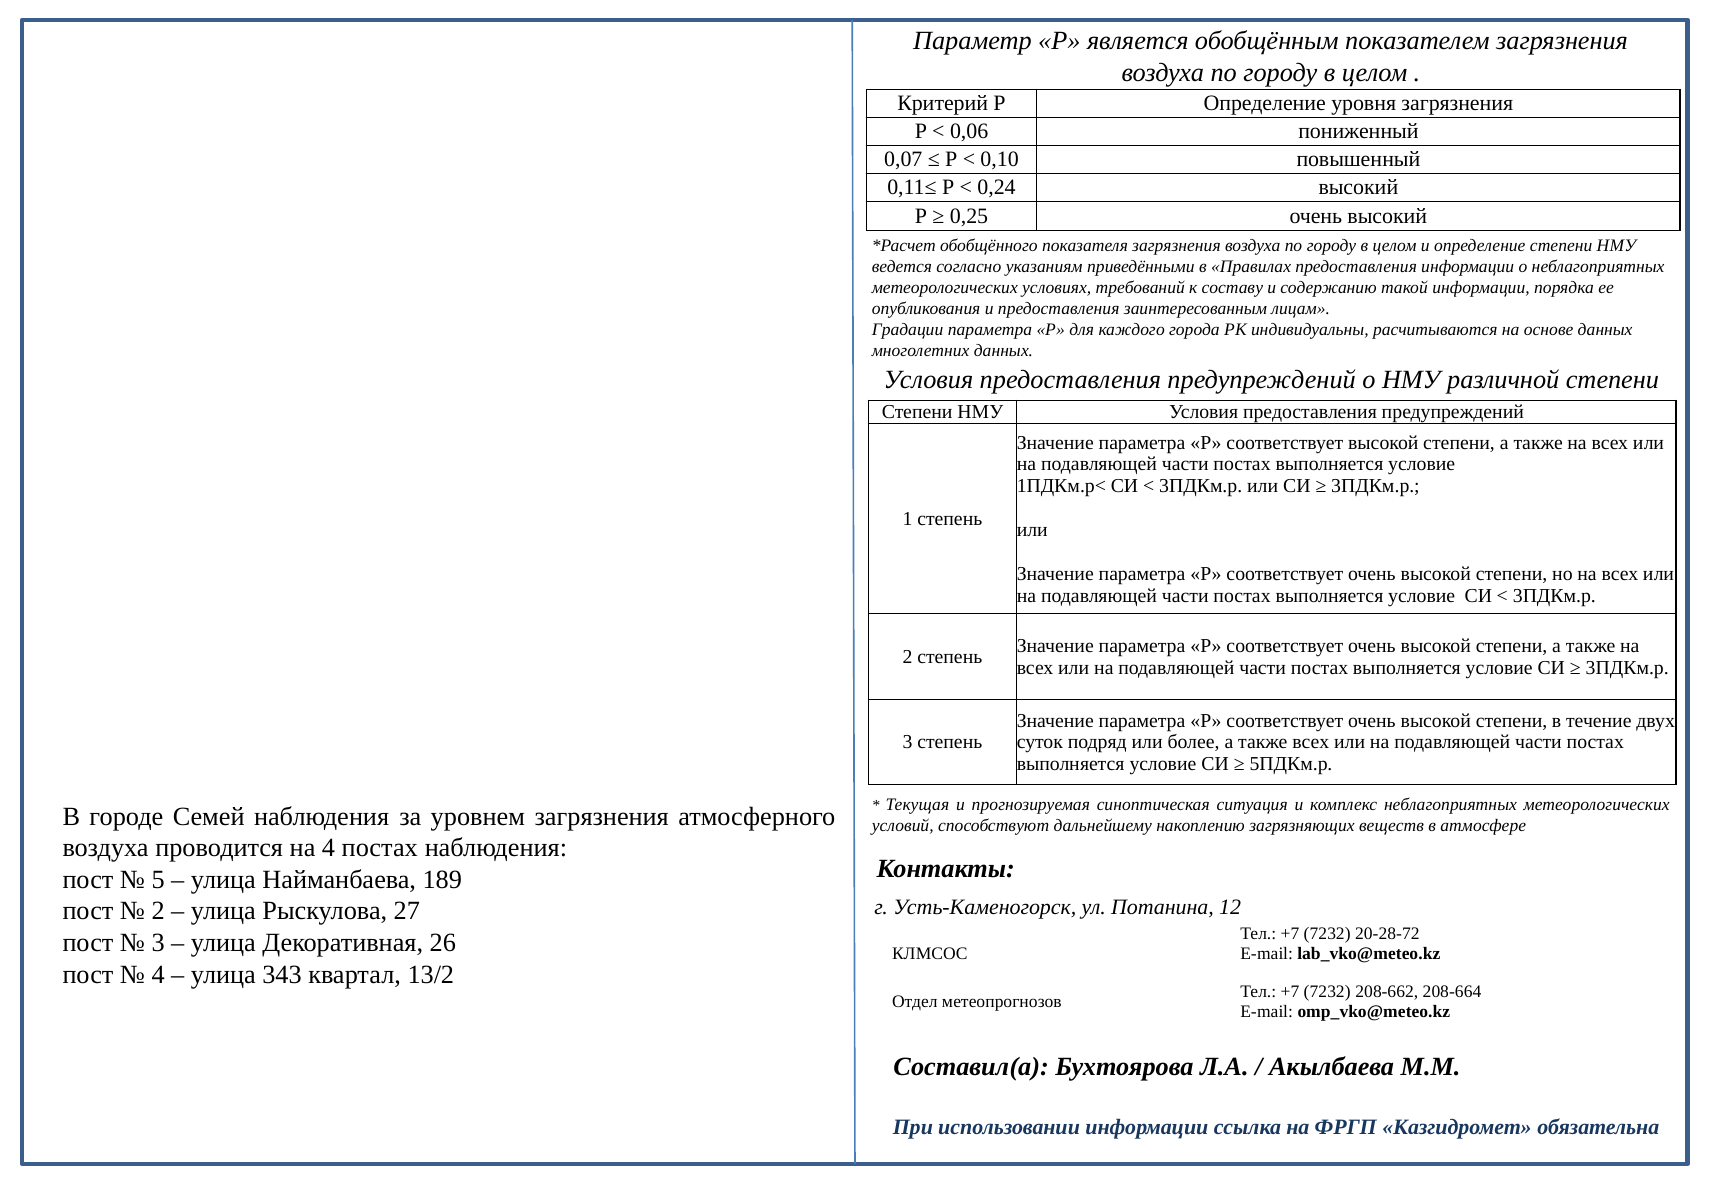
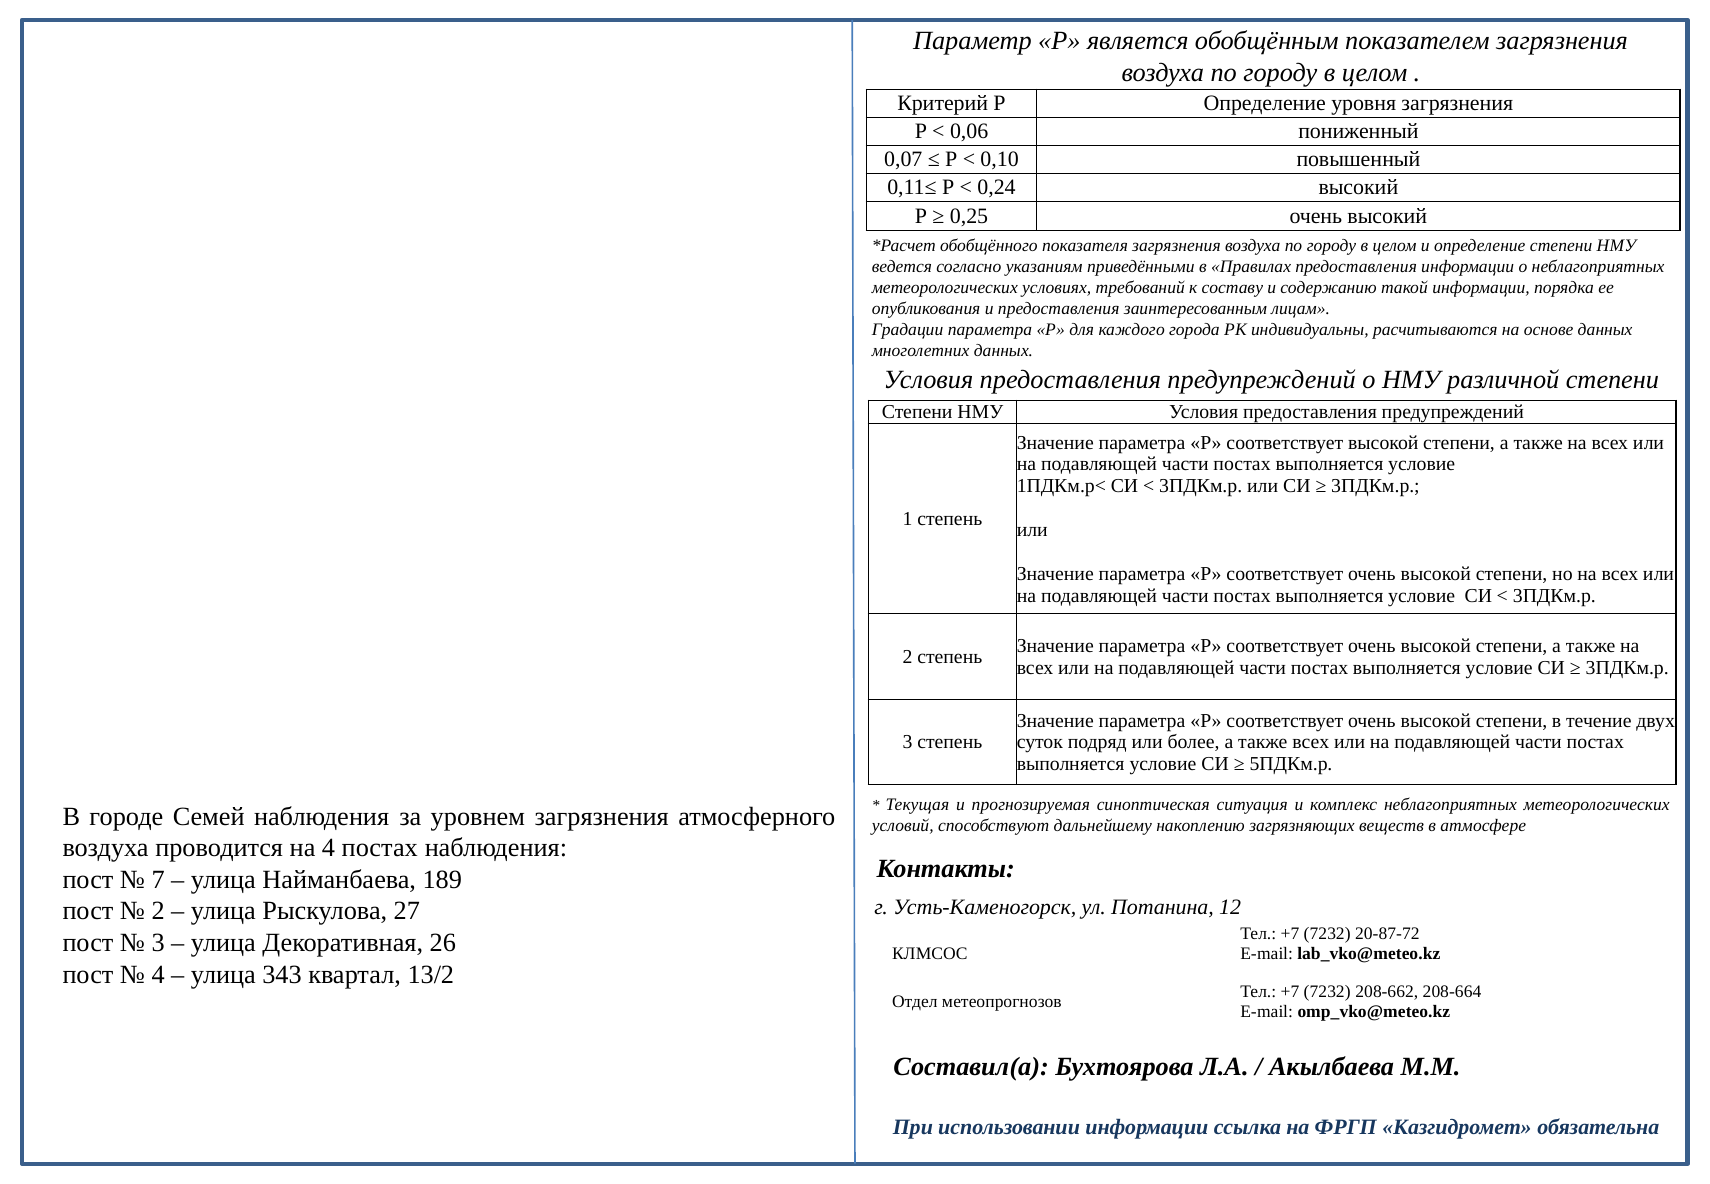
5: 5 -> 7
20-28-72: 20-28-72 -> 20-87-72
